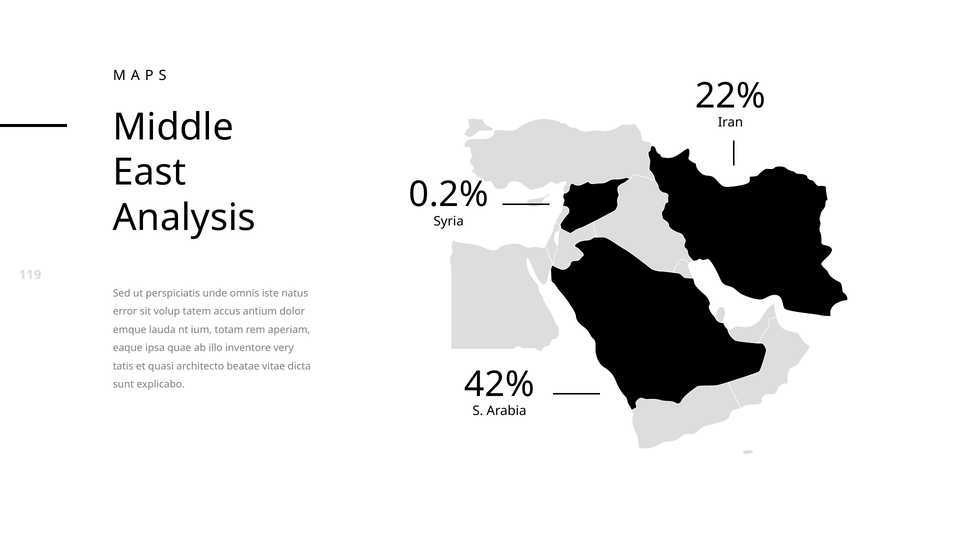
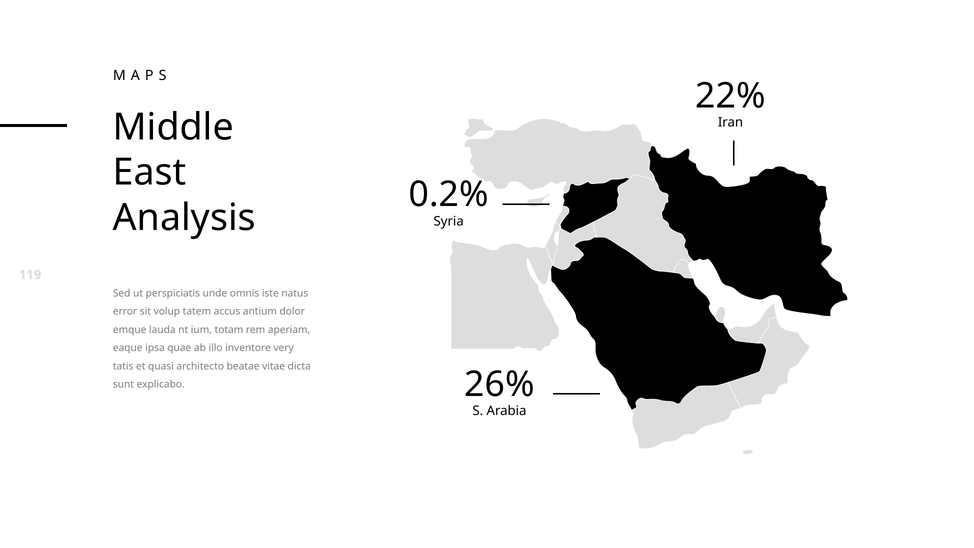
42%: 42% -> 26%
